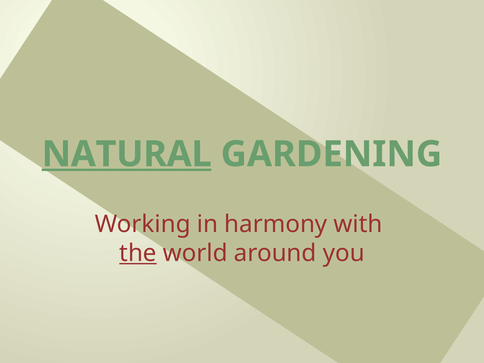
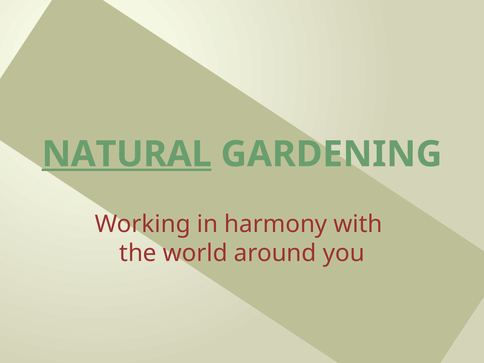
the underline: present -> none
